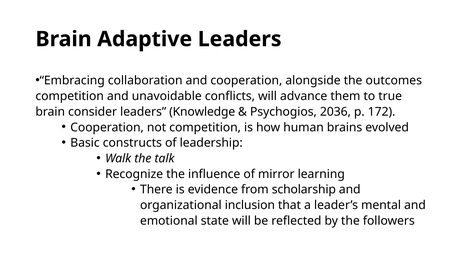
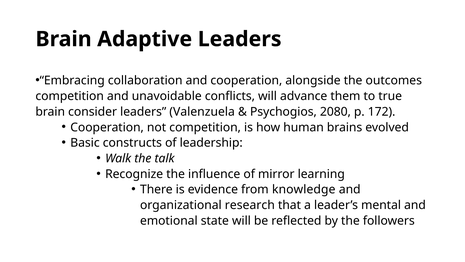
Knowledge: Knowledge -> Valenzuela
2036: 2036 -> 2080
scholarship: scholarship -> knowledge
inclusion: inclusion -> research
